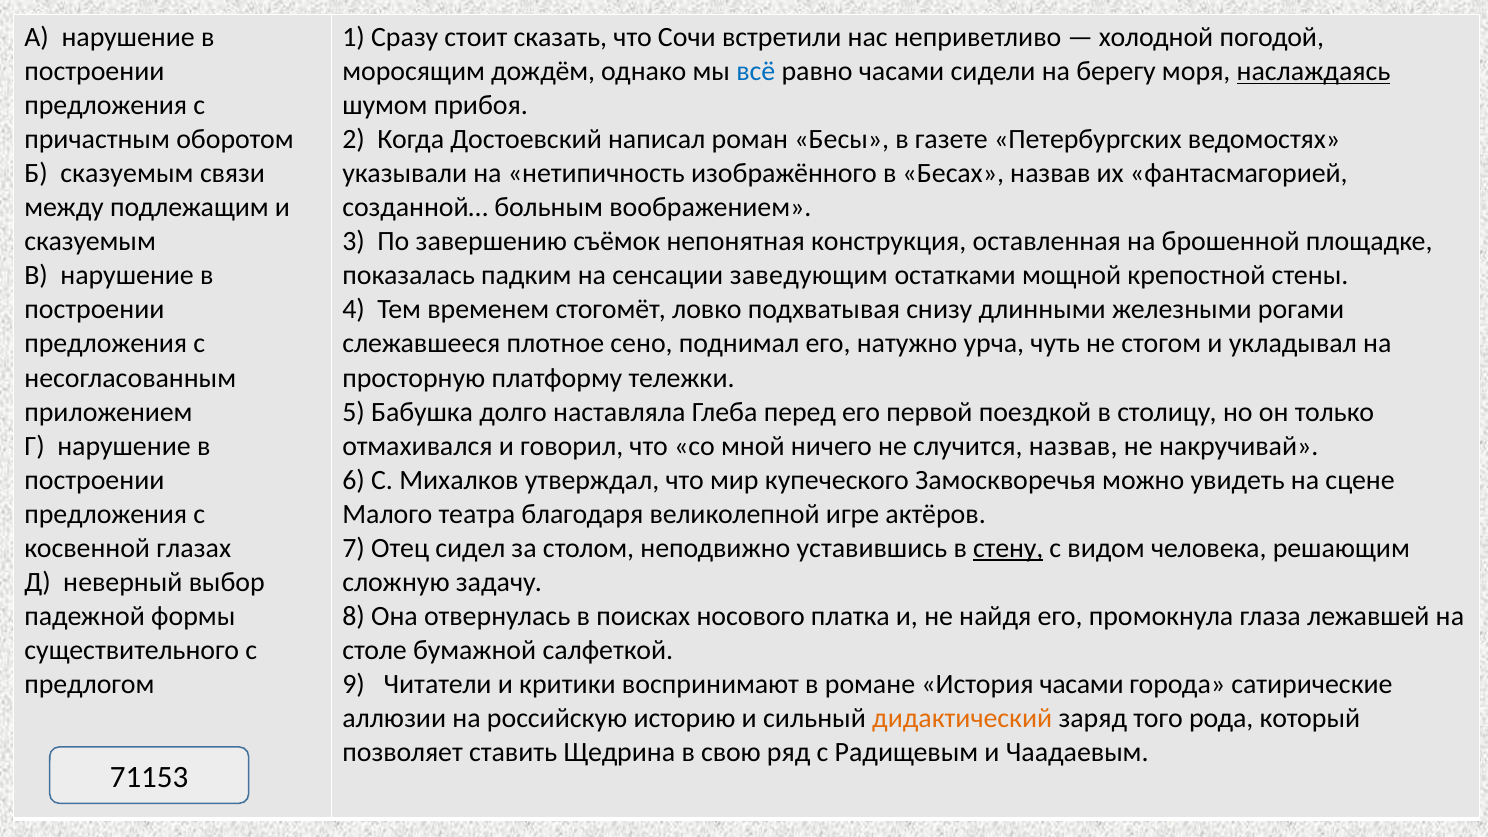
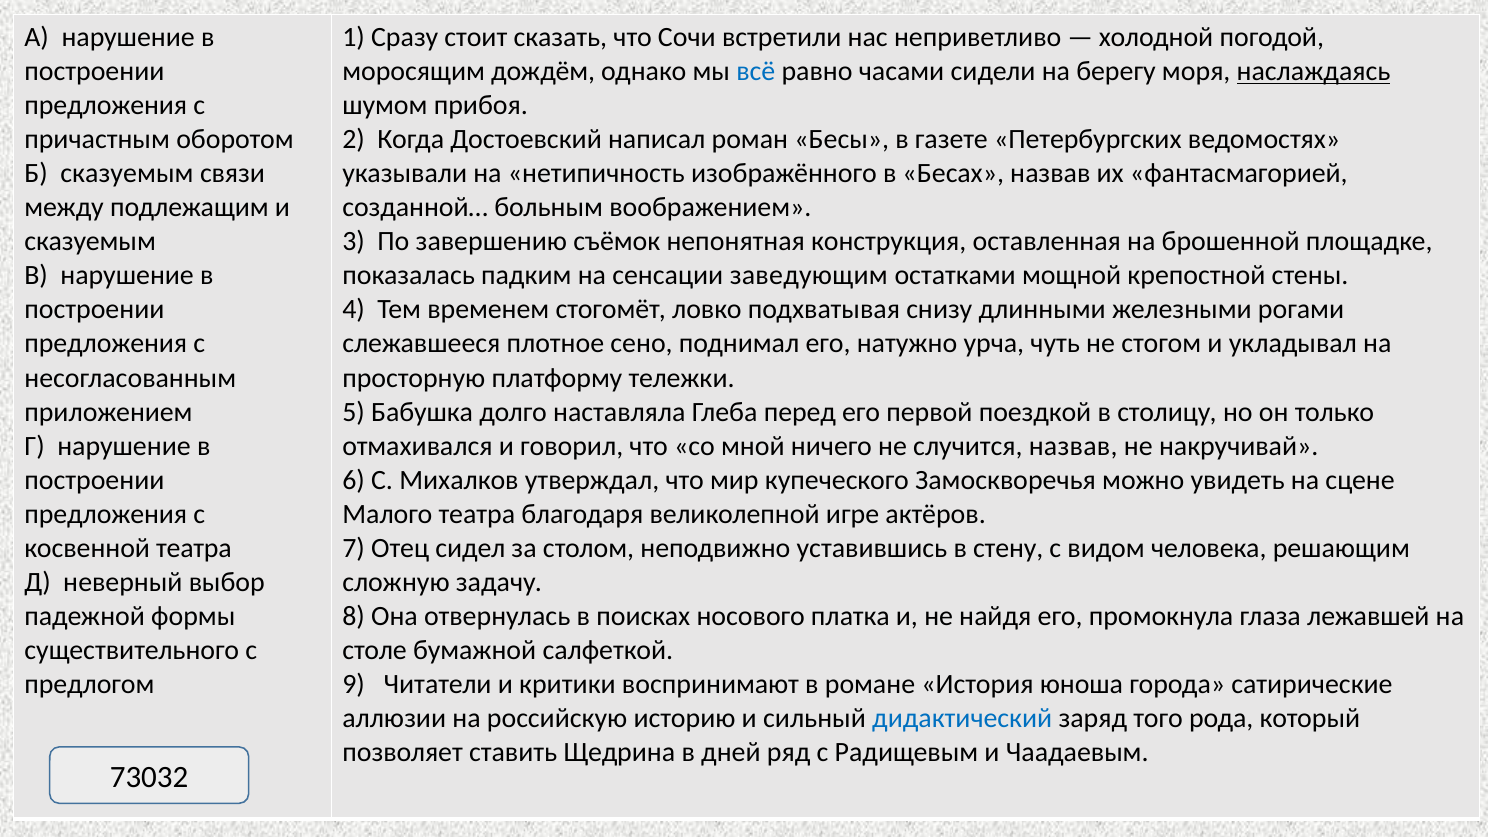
косвенной глазах: глазах -> театра
стену underline: present -> none
История часами: часами -> юноша
дидактический colour: orange -> blue
свою: свою -> дней
71153: 71153 -> 73032
